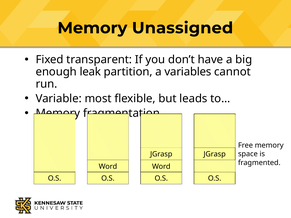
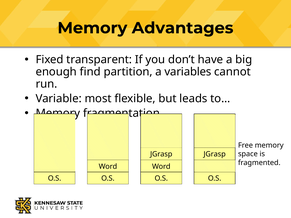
Unassigned: Unassigned -> Advantages
leak: leak -> find
